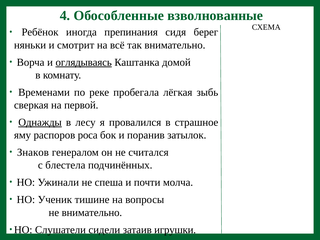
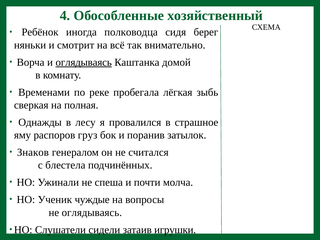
взволнованные: взволнованные -> хозяйственный
препинания: препинания -> полководца
первой: первой -> полная
Однажды underline: present -> none
роса: роса -> груз
тишине: тишине -> чуждые
не внимательно: внимательно -> оглядываясь
